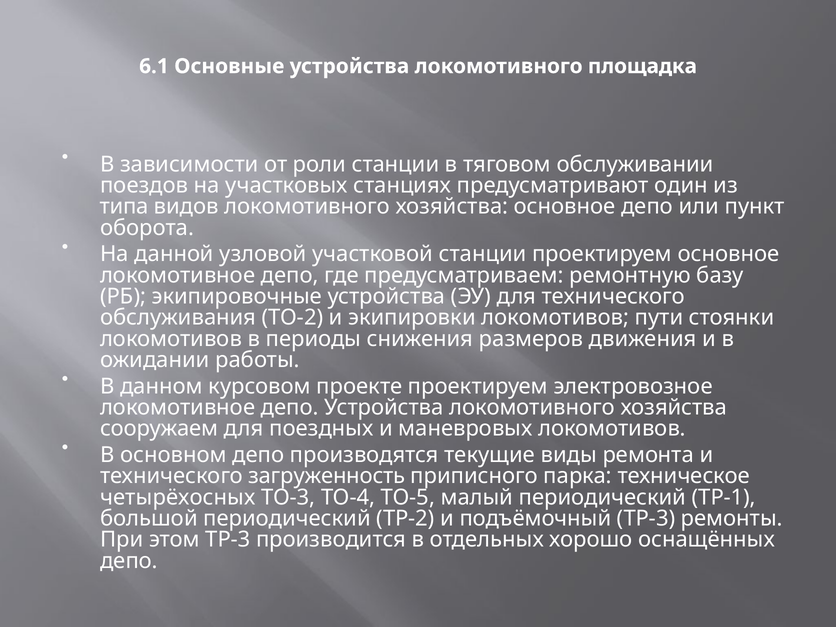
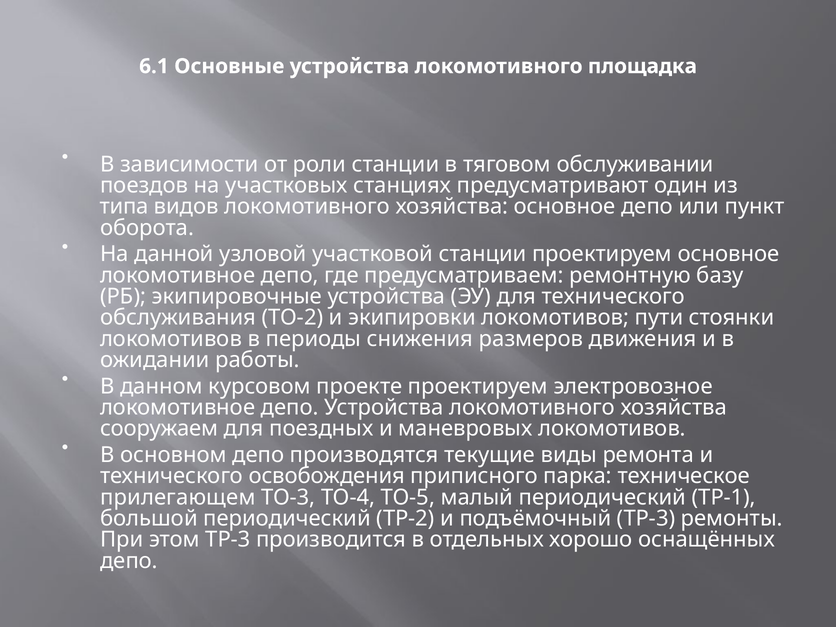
загруженность: загруженность -> освобождения
четырёхосных: четырёхосных -> прилегающем
